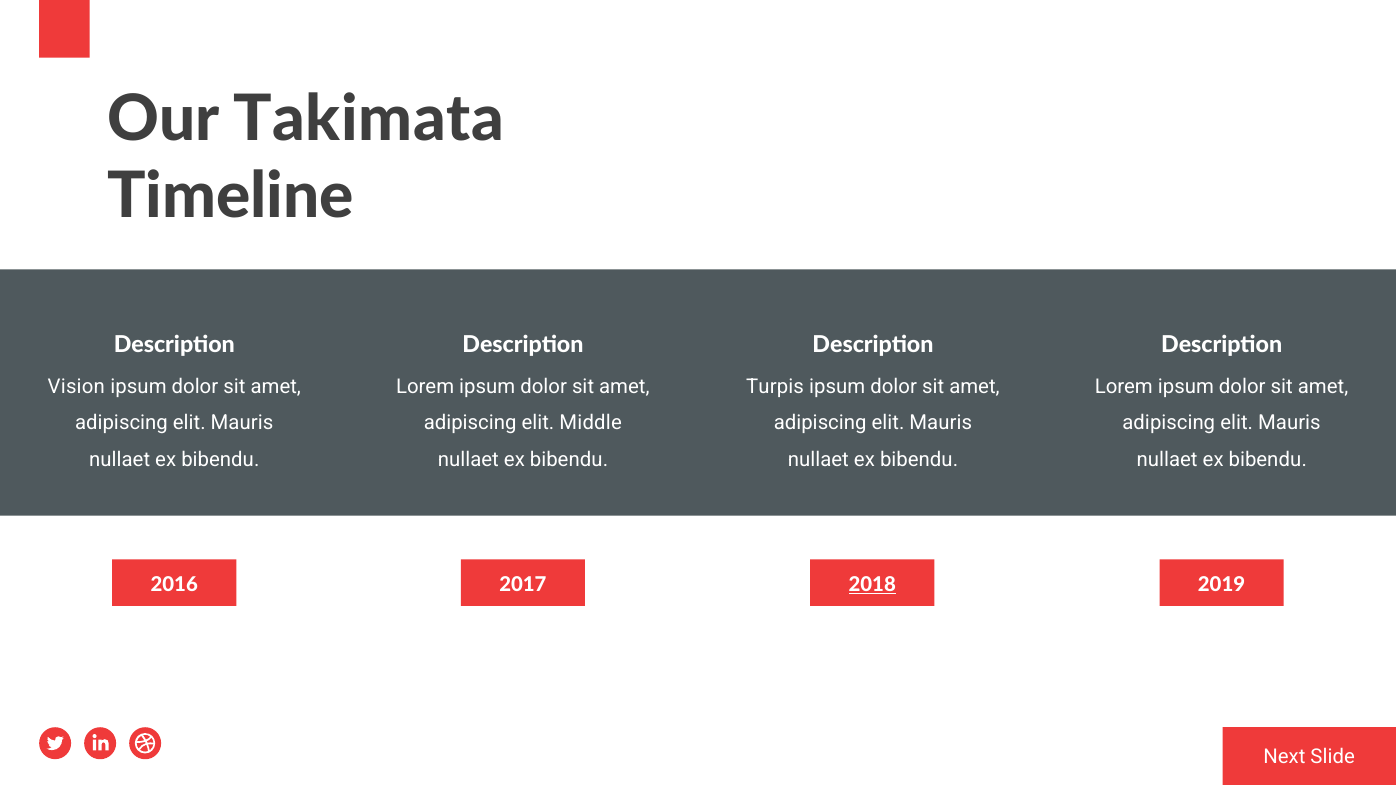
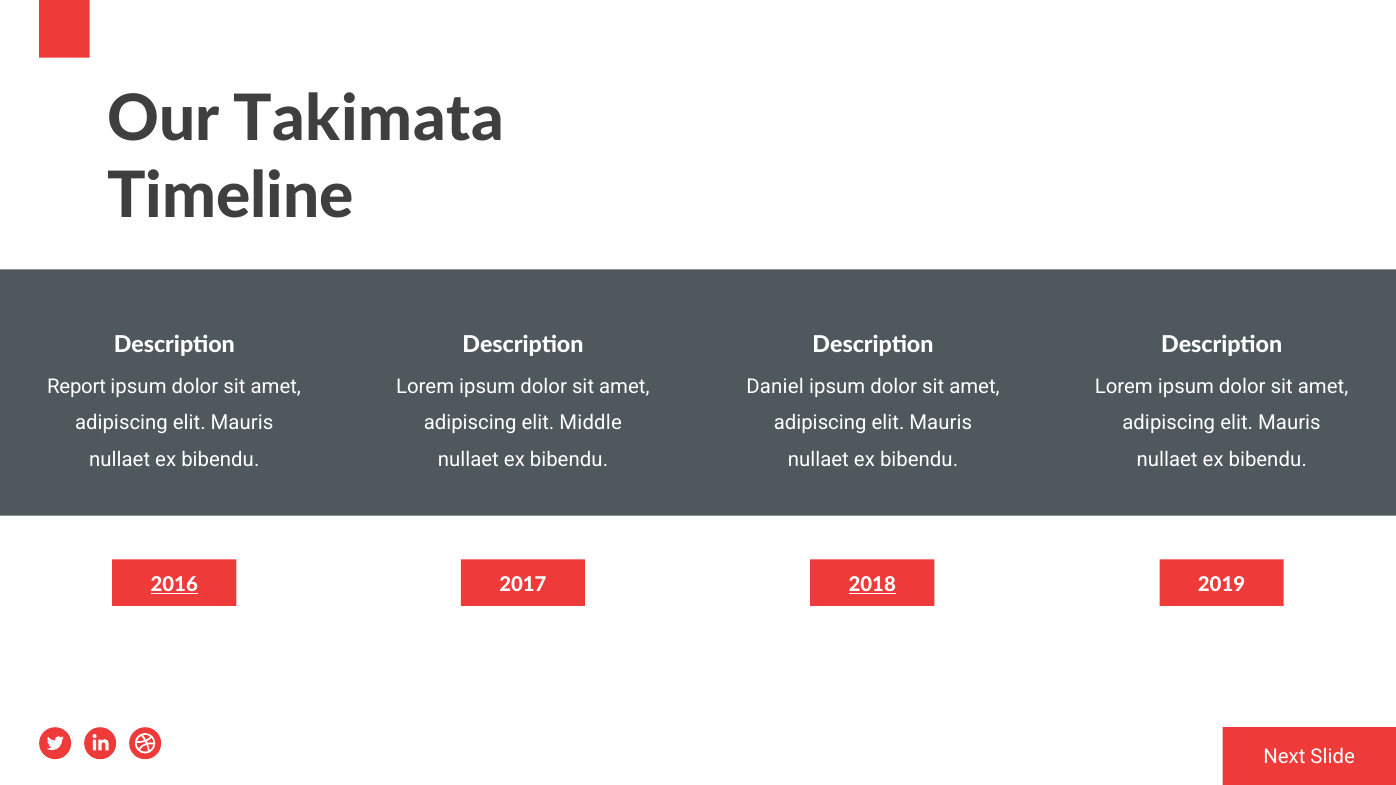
Vision: Vision -> Report
Turpis: Turpis -> Daniel
2016 underline: none -> present
